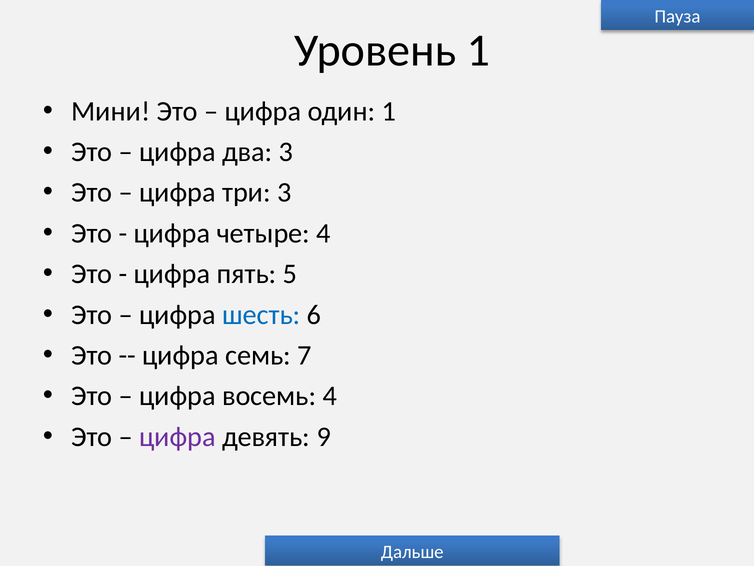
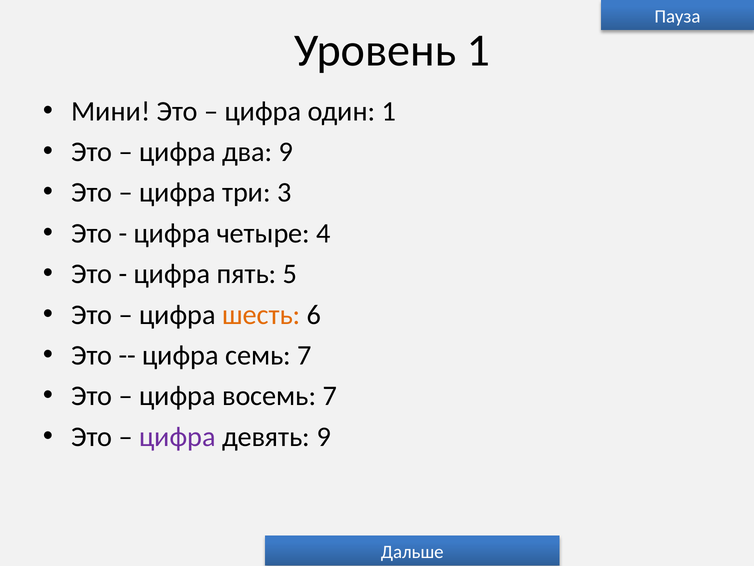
два 3: 3 -> 9
шесть colour: blue -> orange
восемь 4: 4 -> 7
